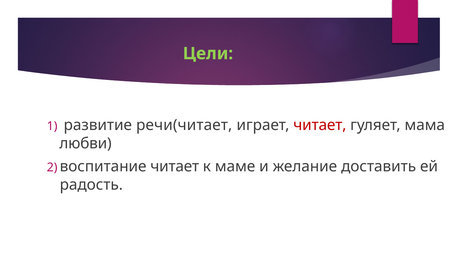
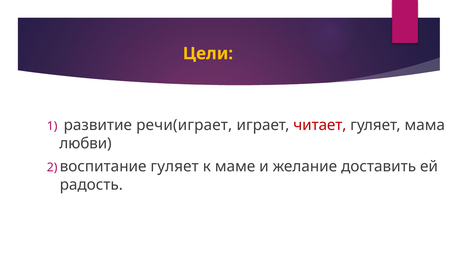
Цели colour: light green -> yellow
речи(читает: речи(читает -> речи(играет
воспитание читает: читает -> гуляет
